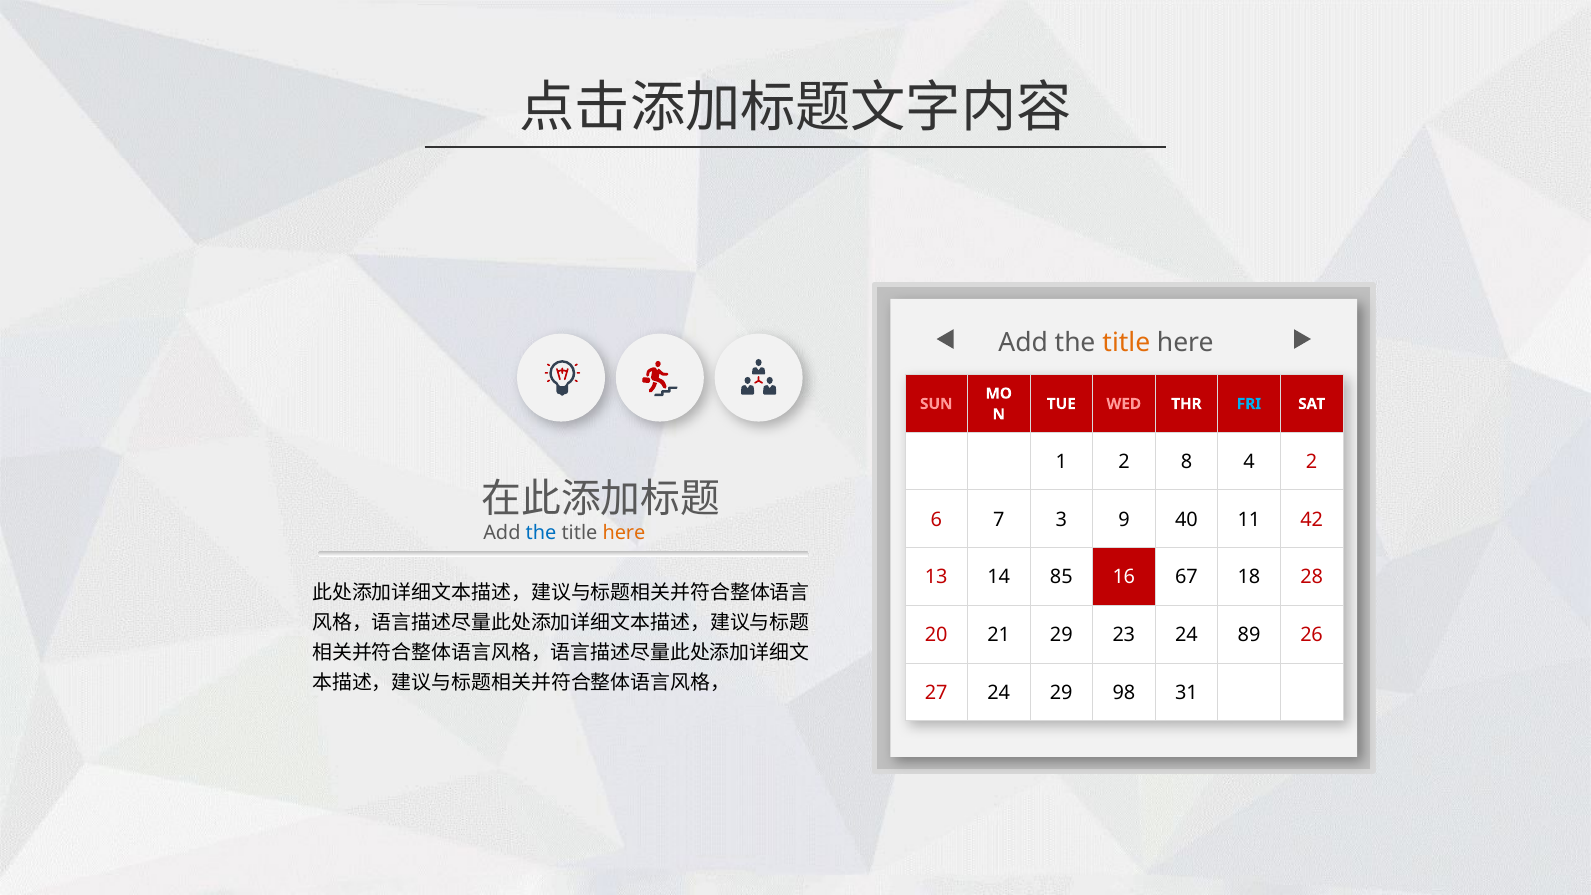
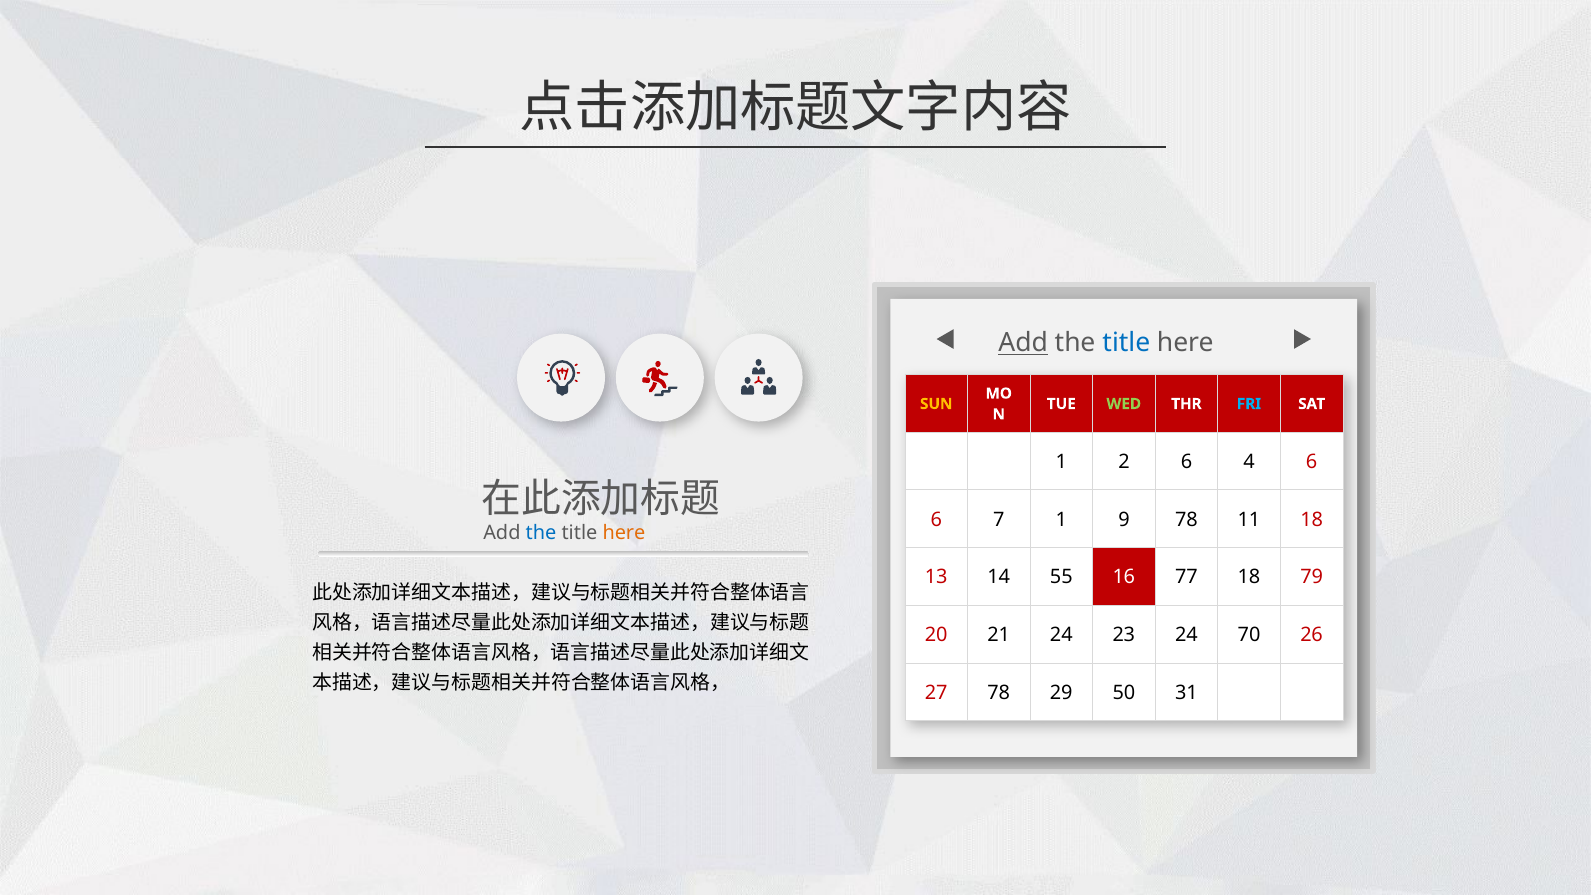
Add at (1023, 343) underline: none -> present
title at (1126, 343) colour: orange -> blue
SUN colour: pink -> yellow
WED colour: pink -> light green
2 8: 8 -> 6
4 2: 2 -> 6
7 3: 3 -> 1
9 40: 40 -> 78
11 42: 42 -> 18
85: 85 -> 55
67: 67 -> 77
28: 28 -> 79
21 29: 29 -> 24
89: 89 -> 70
27 24: 24 -> 78
98: 98 -> 50
